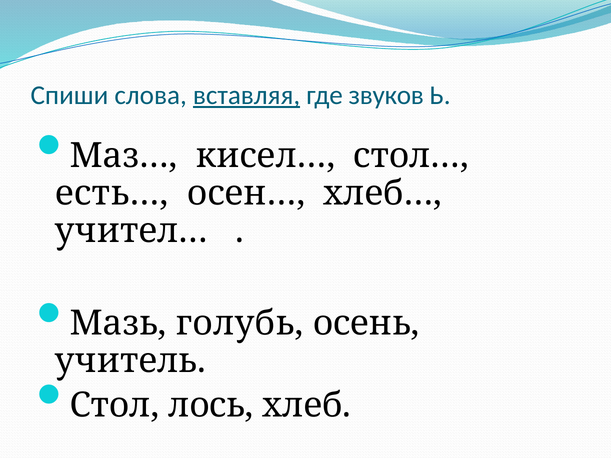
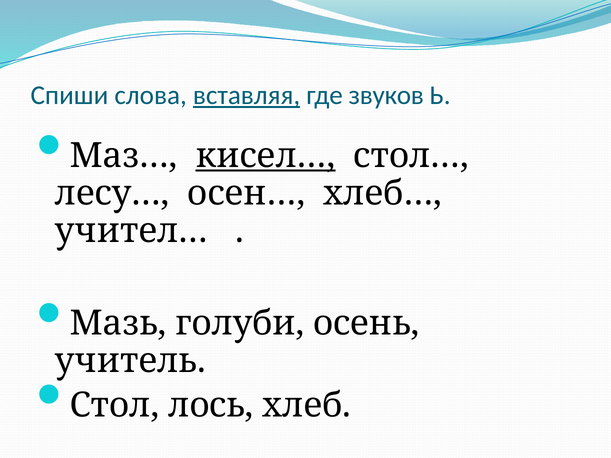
кисел… underline: none -> present
есть…: есть… -> лесу…
голубь: голубь -> голуби
